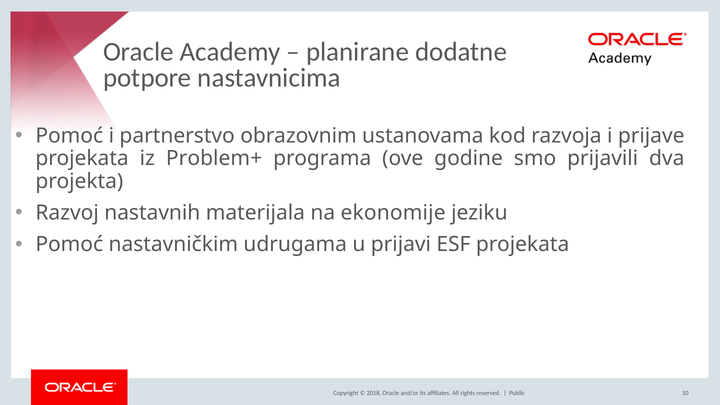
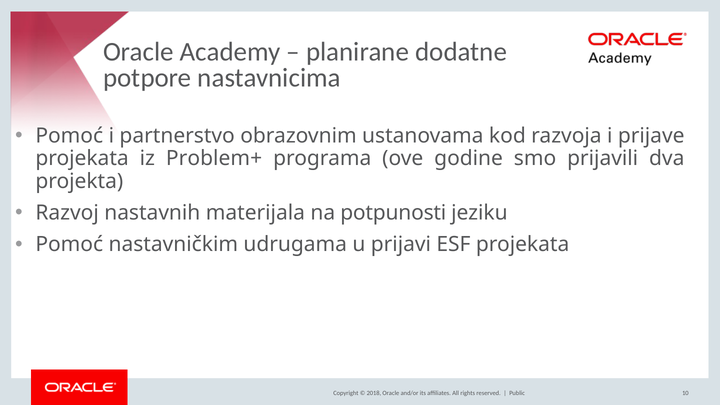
ekonomije: ekonomije -> potpunosti
